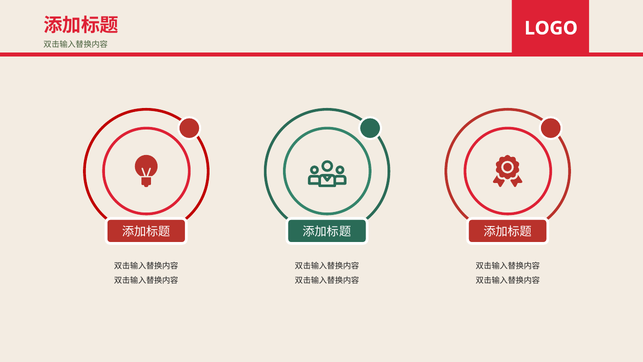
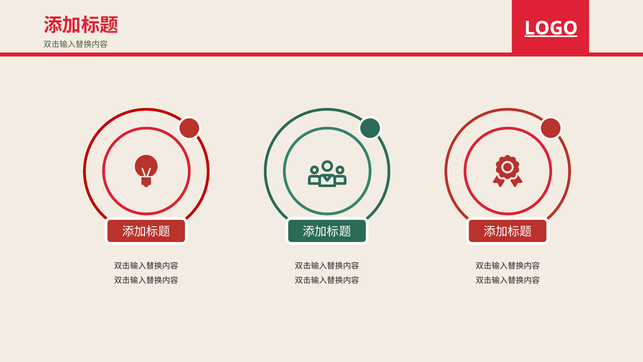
LOGO underline: none -> present
